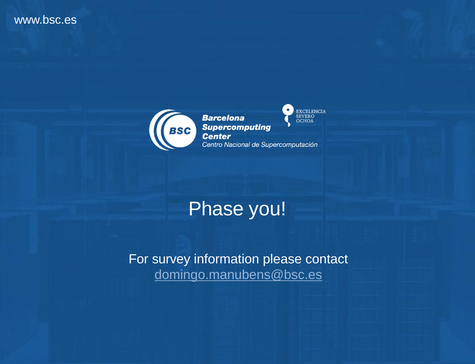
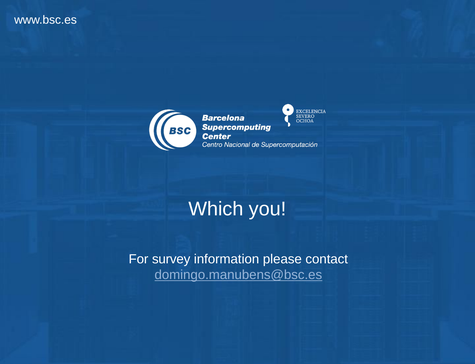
Phase: Phase -> Which
